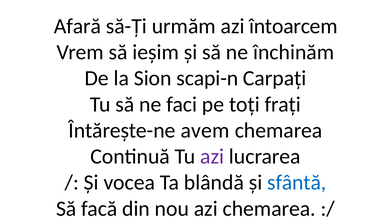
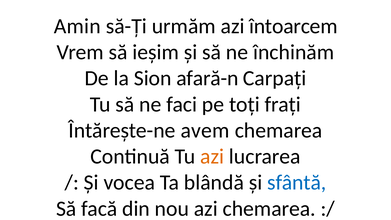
Afară: Afară -> Amin
scapi-n: scapi-n -> afară-n
azi at (212, 156) colour: purple -> orange
